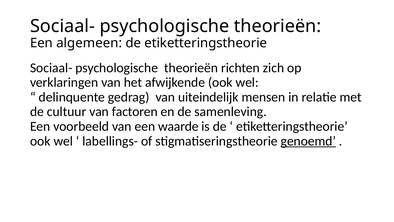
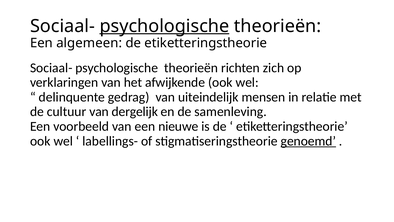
psychologische at (164, 26) underline: none -> present
factoren: factoren -> dergelijk
waarde: waarde -> nieuwe
